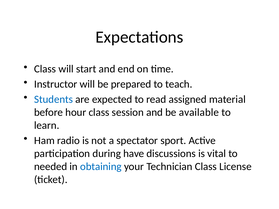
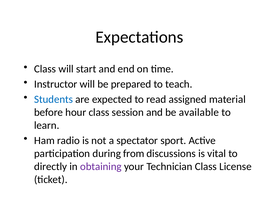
have: have -> from
needed: needed -> directly
obtaining colour: blue -> purple
